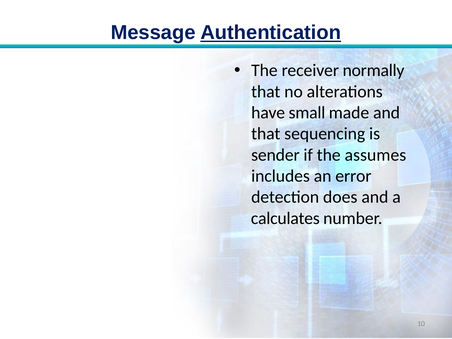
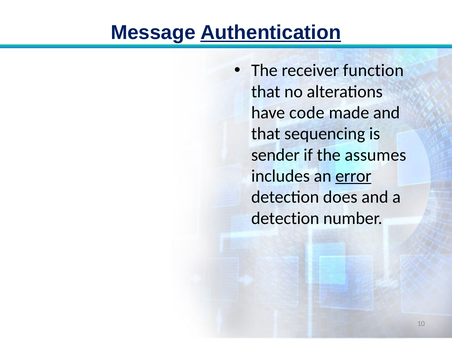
normally: normally -> function
small: small -> code
error underline: none -> present
calculates at (285, 218): calculates -> detection
